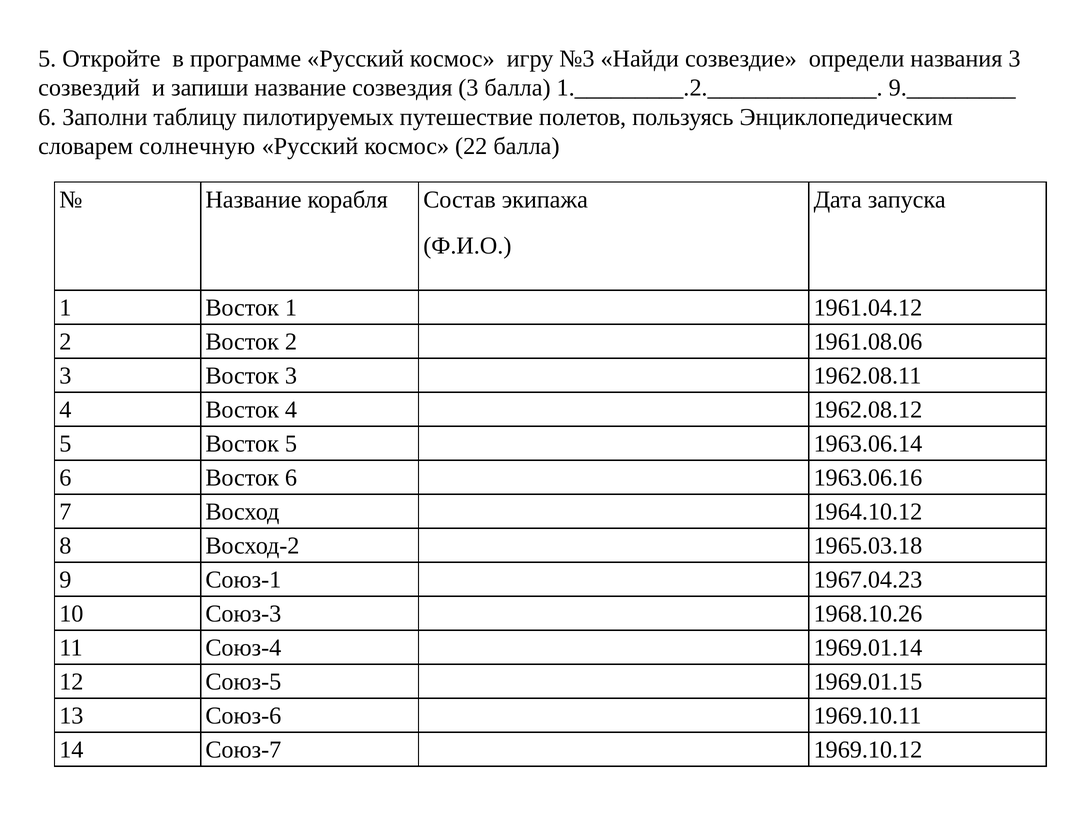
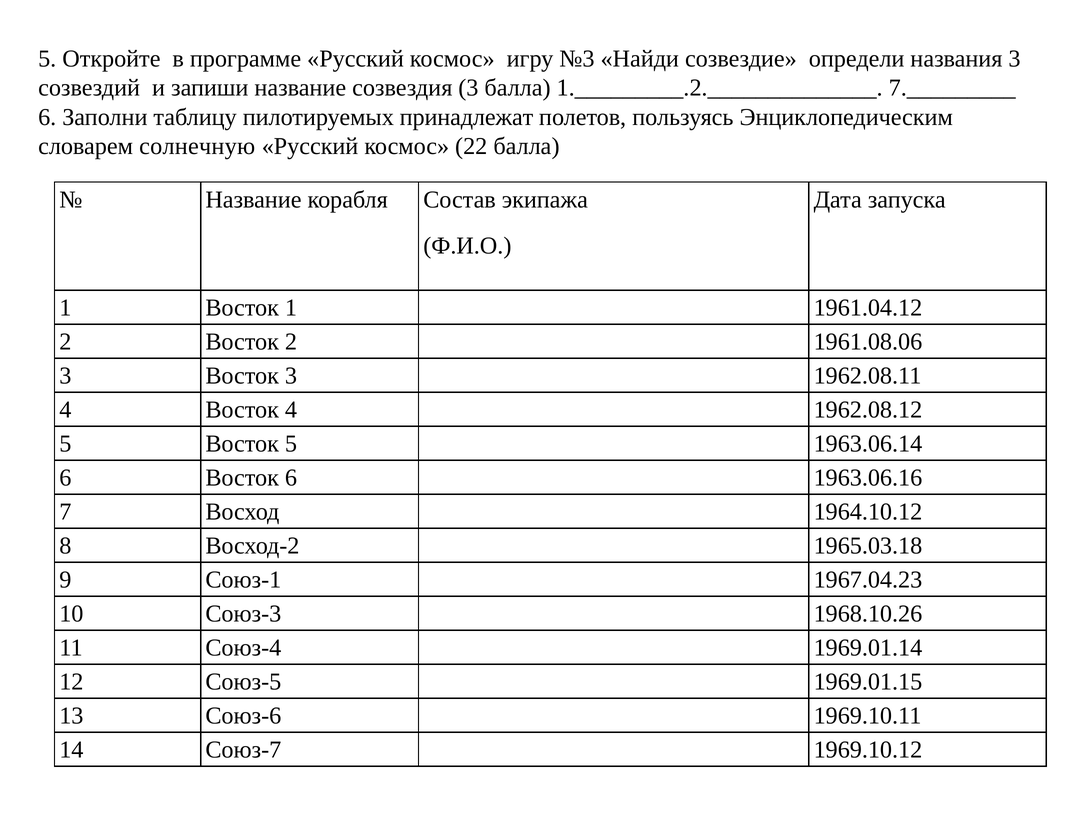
9._________: 9._________ -> 7._________
путешествие: путешествие -> принадлежат
